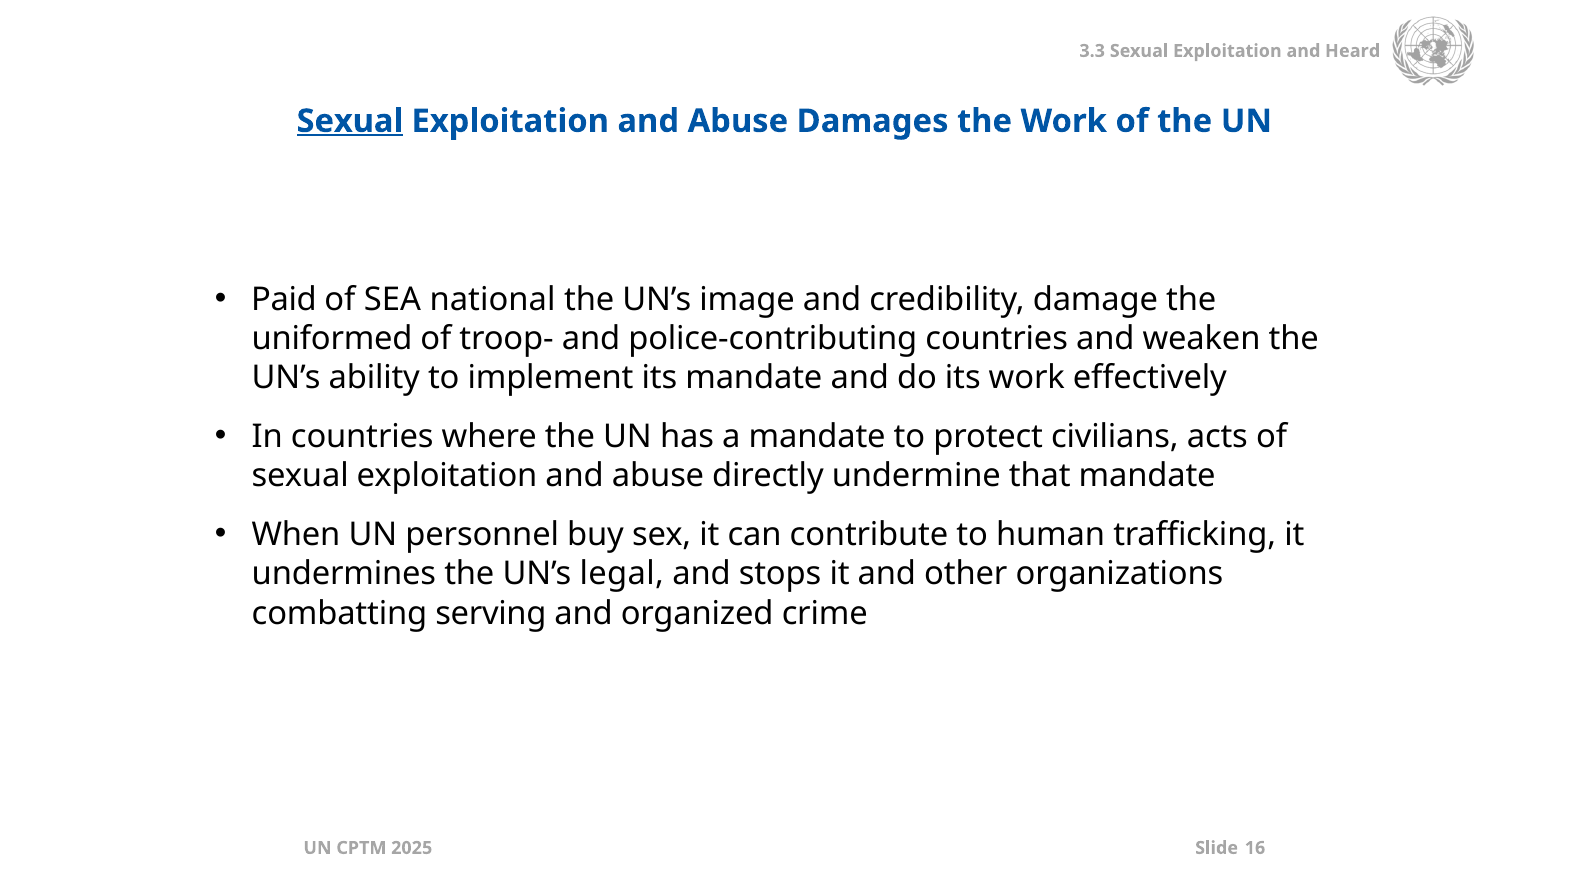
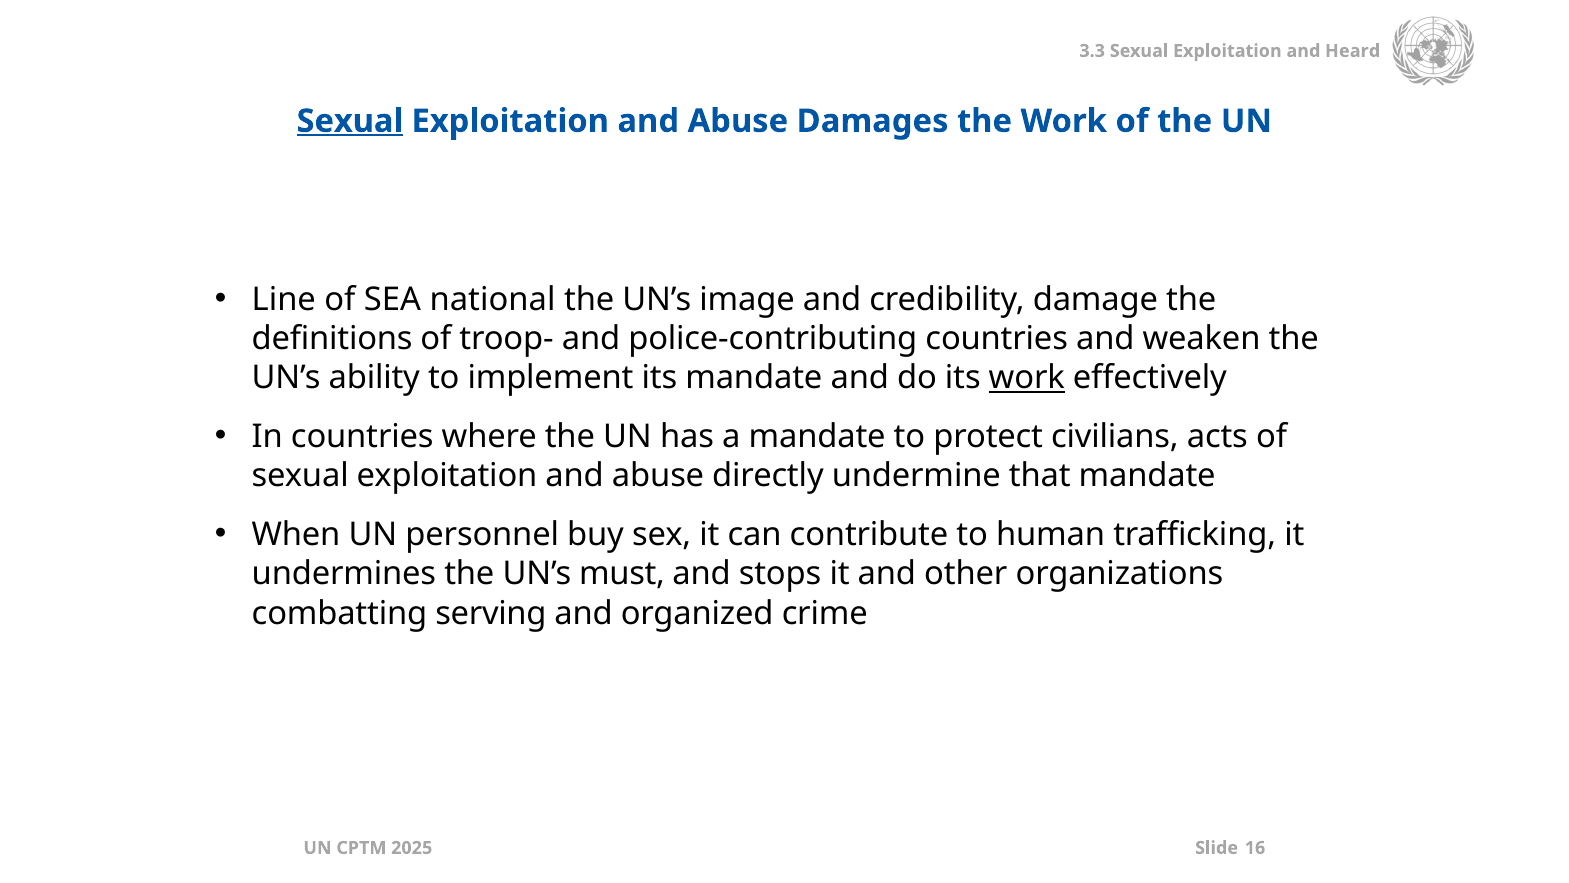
Paid: Paid -> Line
uniformed: uniformed -> definitions
work at (1027, 378) underline: none -> present
legal: legal -> must
